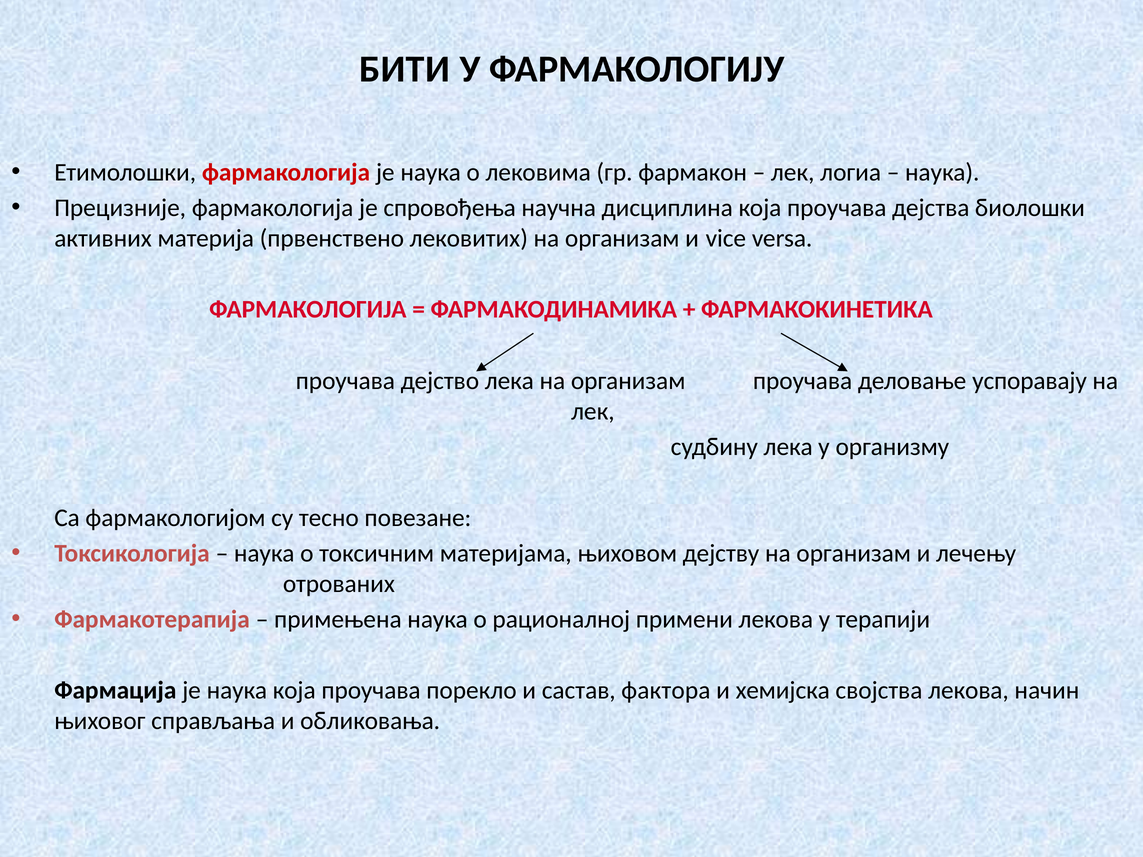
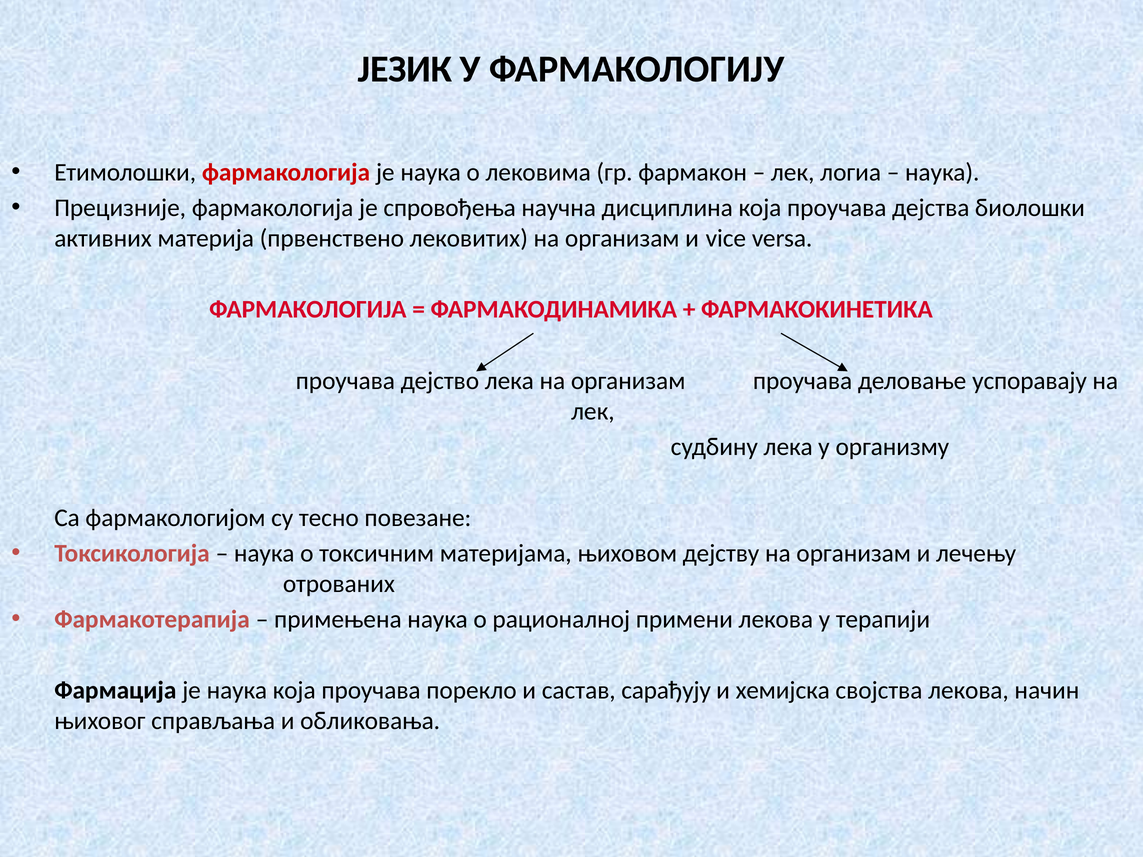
БИТИ: БИТИ -> ЈЕЗИК
фактора: фактора -> сарађују
